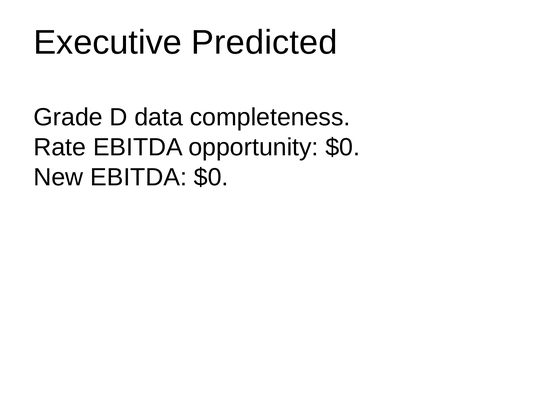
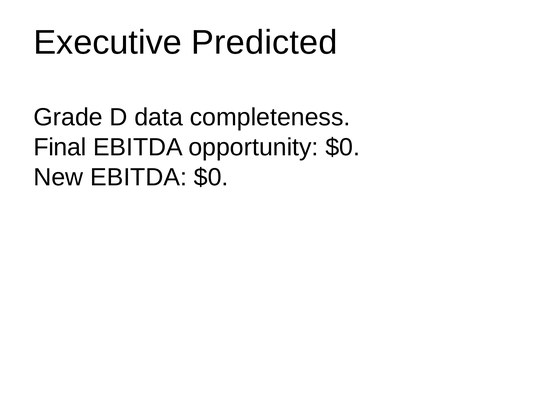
Rate: Rate -> Final
